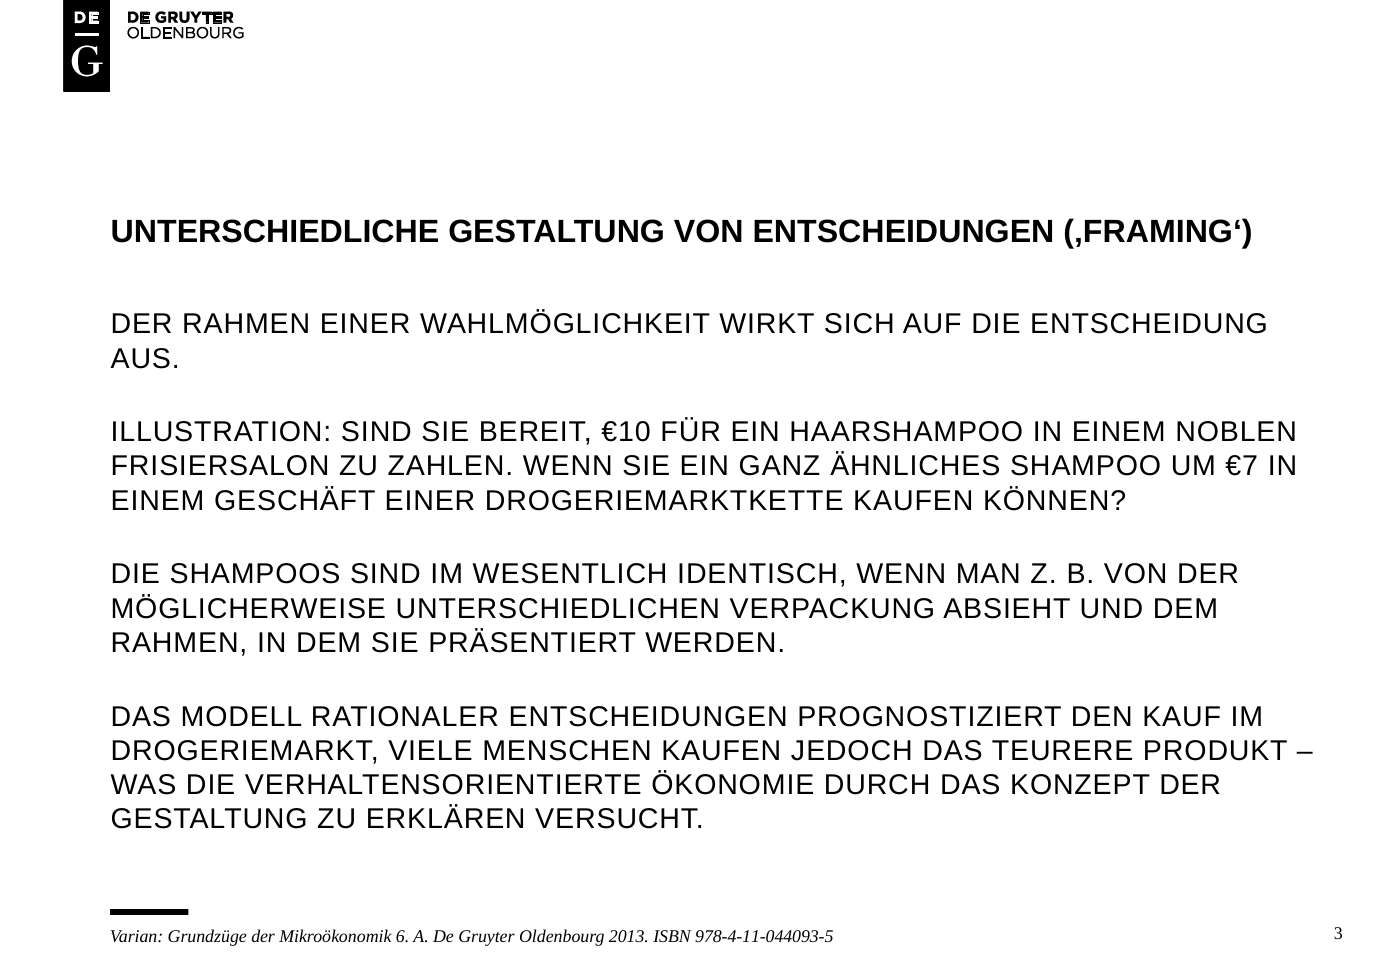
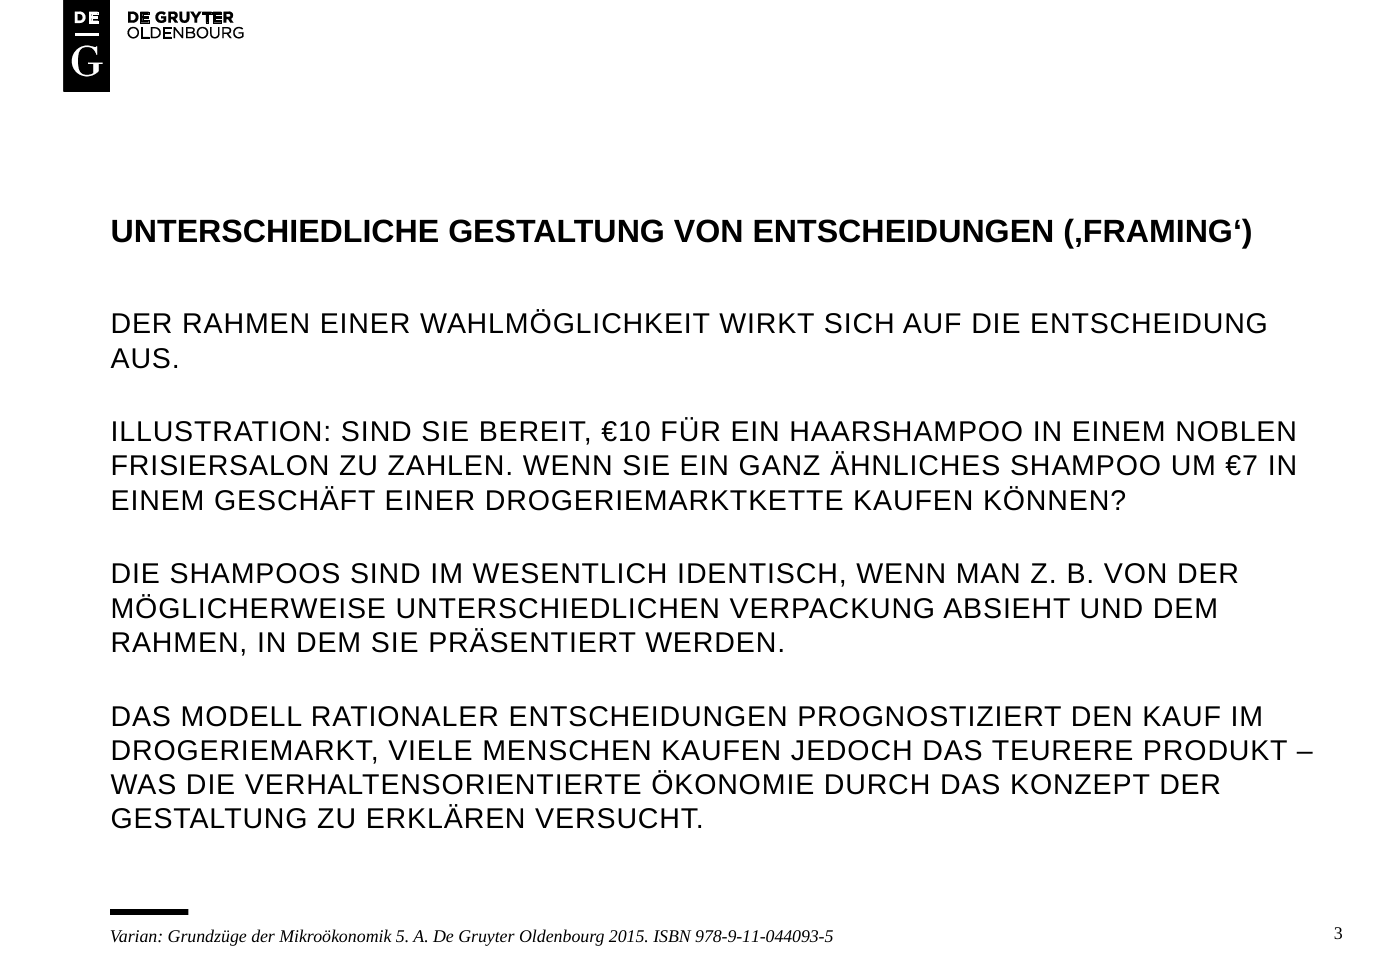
6: 6 -> 5
2013: 2013 -> 2015
978-4-11-044093-5: 978-4-11-044093-5 -> 978-9-11-044093-5
